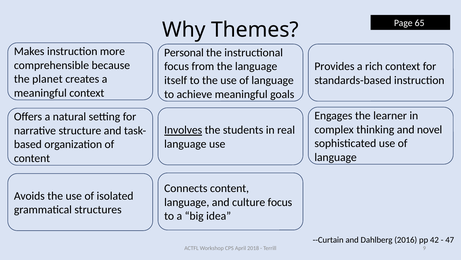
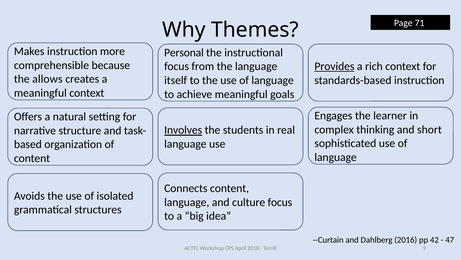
65: 65 -> 71
Provides underline: none -> present
planet: planet -> allows
novel: novel -> short
